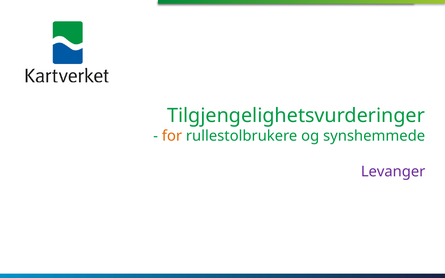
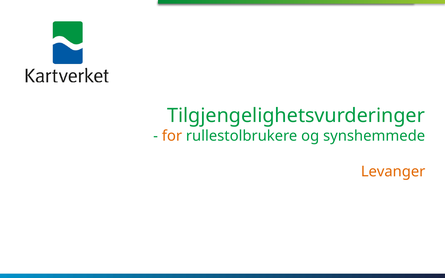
Levanger colour: purple -> orange
